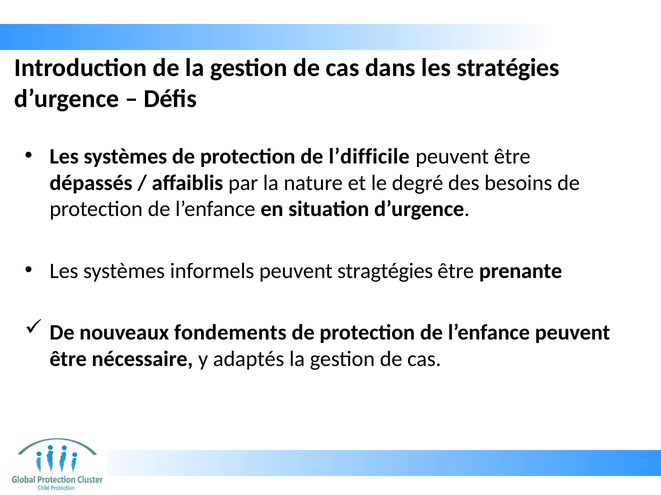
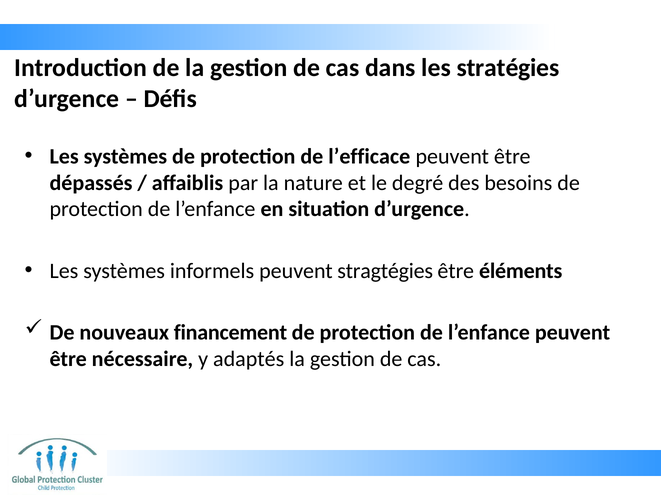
l’difficile: l’difficile -> l’efficace
prenante: prenante -> éléments
fondements: fondements -> financement
